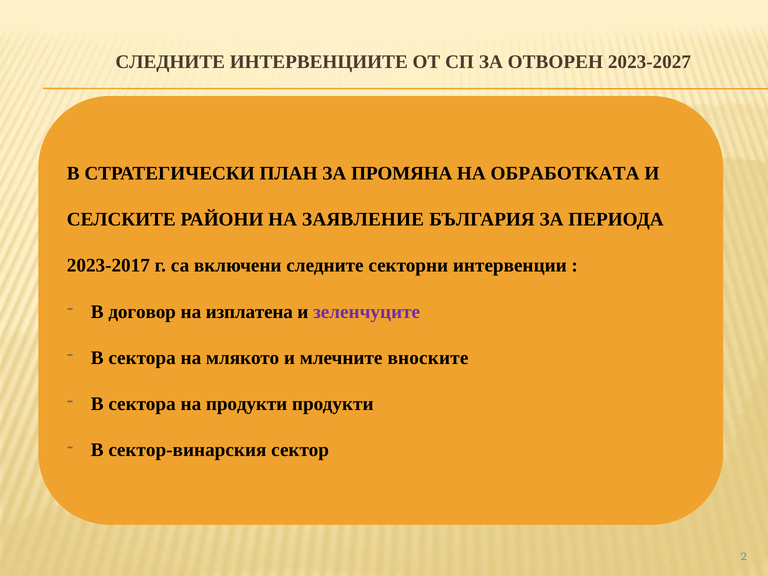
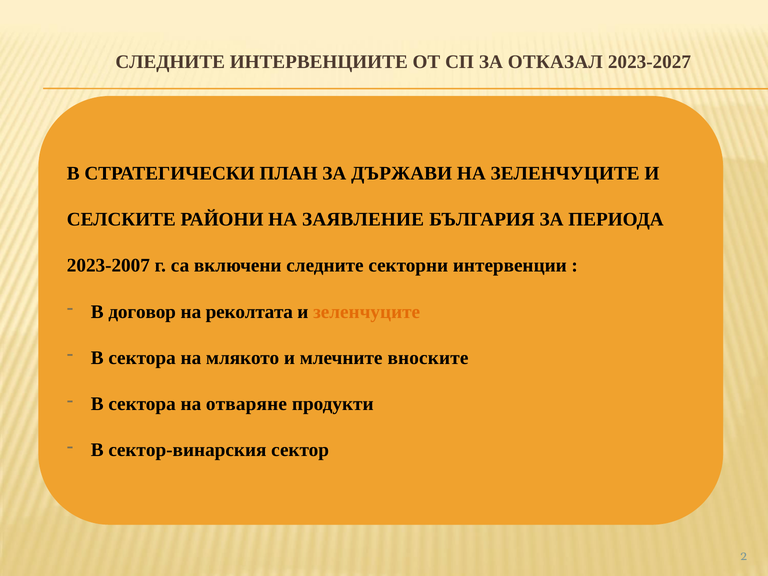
ОТВОРЕН: ОТВОРЕН -> ОТКАЗАЛ
ПРОМЯНА: ПРОМЯНА -> ДЪРЖАВИ
НА ОБРАБОТКАТА: ОБРАБОТКАТА -> ЗЕЛЕНЧУЦИТЕ
2023-2017: 2023-2017 -> 2023-2007
изплатена: изплатена -> реколтата
зеленчуците at (367, 312) colour: purple -> orange
на продукти: продукти -> отваряне
